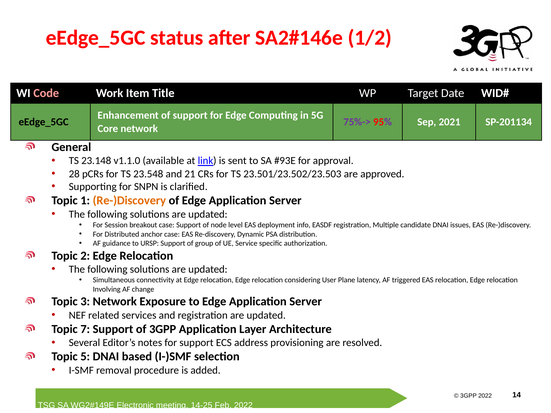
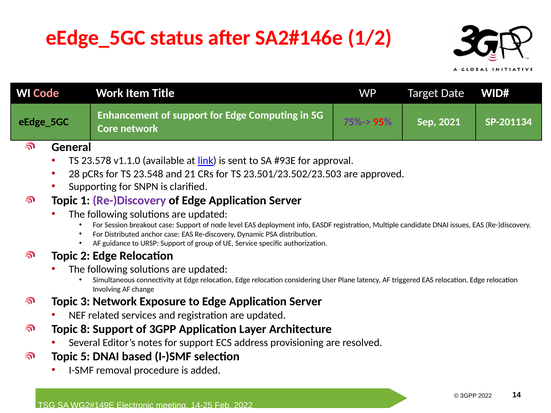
23.148: 23.148 -> 23.578
Re-)Discovery at (129, 201) colour: orange -> purple
7: 7 -> 8
